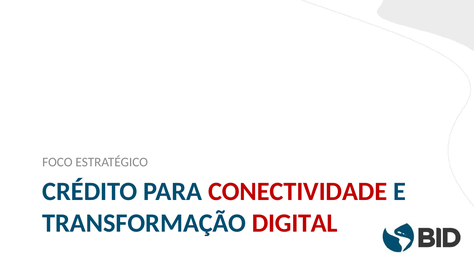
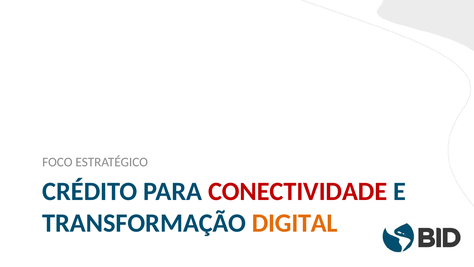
DIGITAL colour: red -> orange
